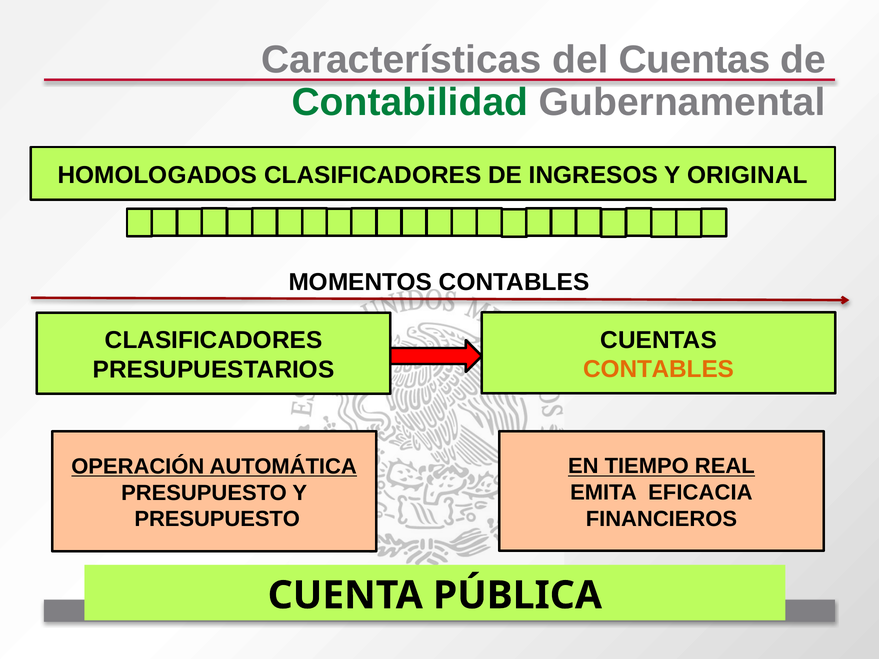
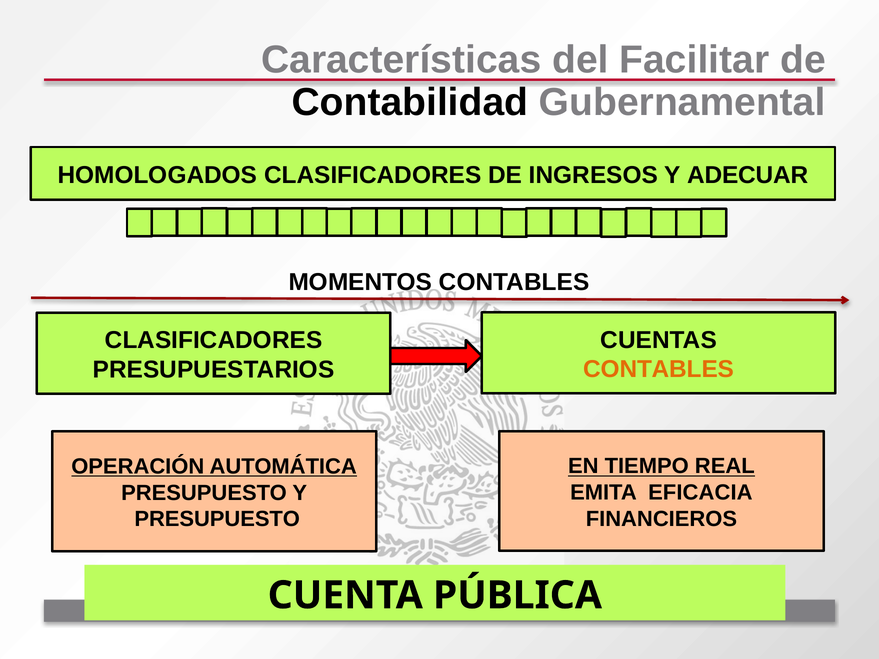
del Cuentas: Cuentas -> Facilitar
Contabilidad colour: green -> black
ORIGINAL: ORIGINAL -> ADECUAR
